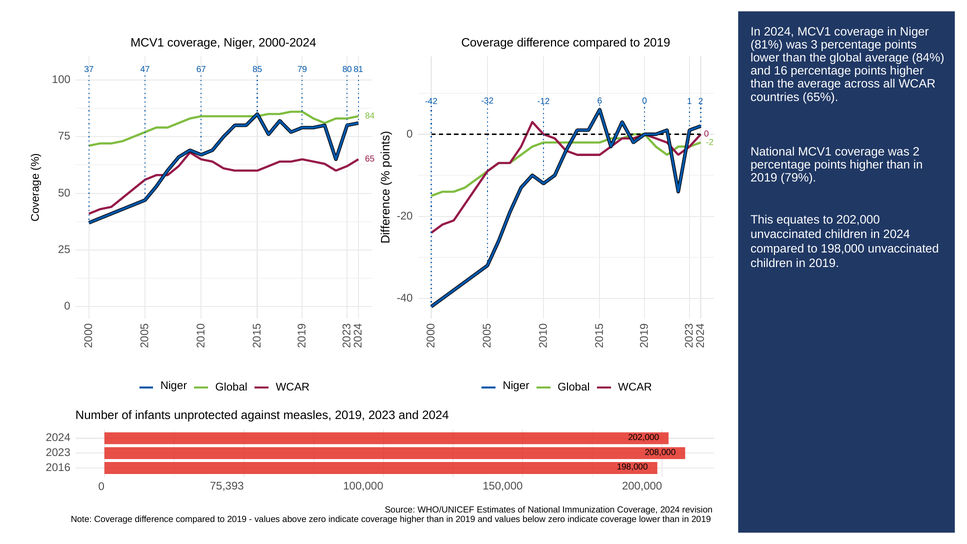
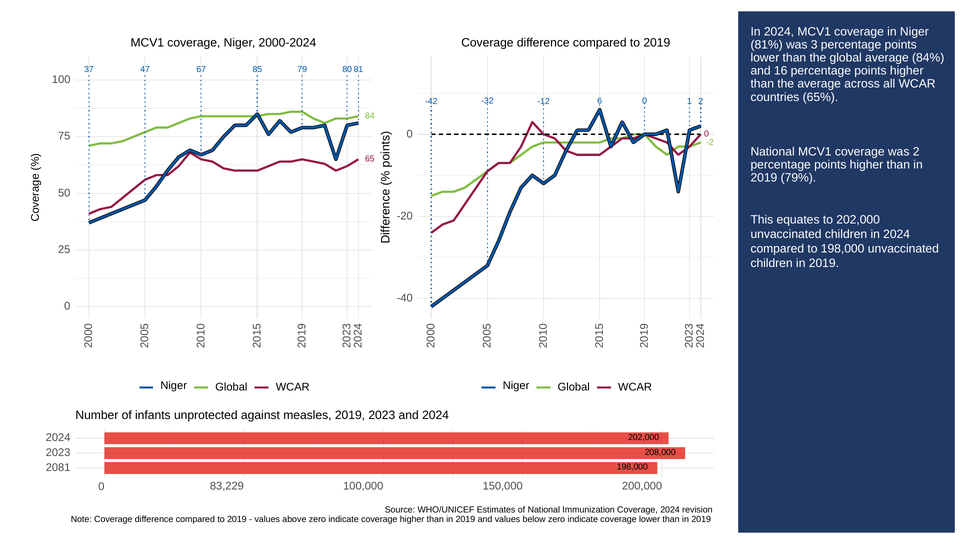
2016: 2016 -> 2081
75,393: 75,393 -> 83,229
